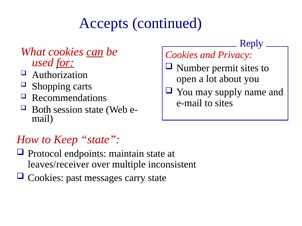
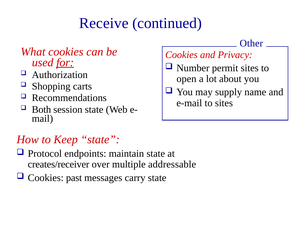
Accepts: Accepts -> Receive
Reply: Reply -> Other
can underline: present -> none
leaves/receiver: leaves/receiver -> creates/receiver
inconsistent: inconsistent -> addressable
